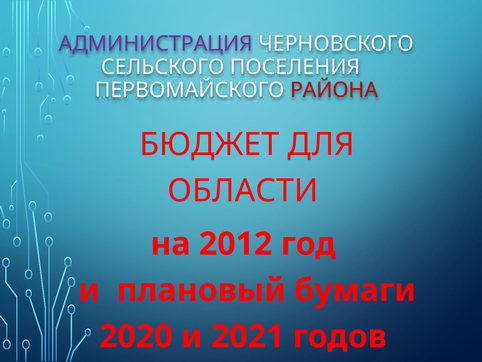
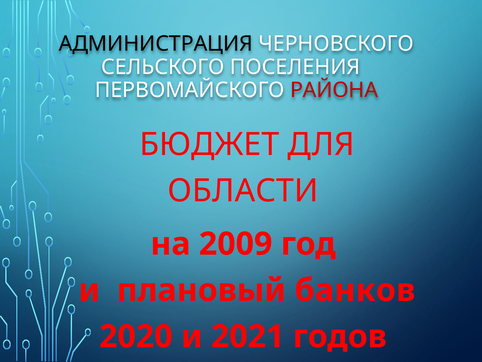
АДМИНИСТРАЦИЯ colour: purple -> black
2012: 2012 -> 2009
бумаги: бумаги -> банков
